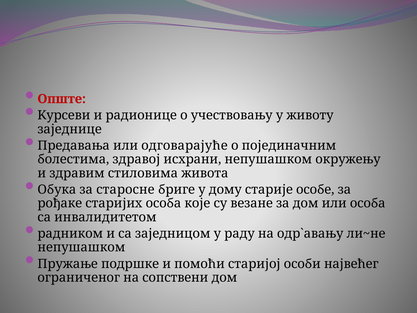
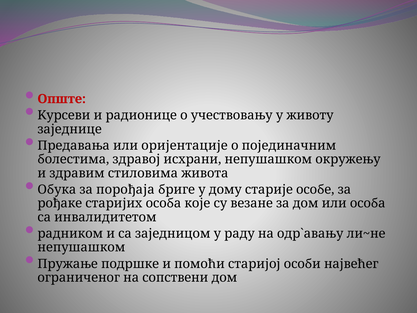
одговарајуће: одговарајуће -> оријентације
старосне: старосне -> порођаја
